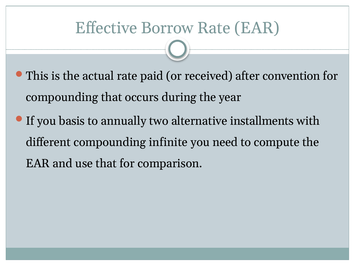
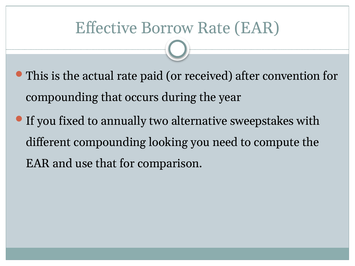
basis: basis -> fixed
installments: installments -> sweepstakes
infinite: infinite -> looking
